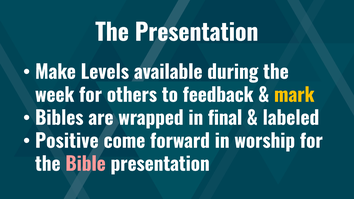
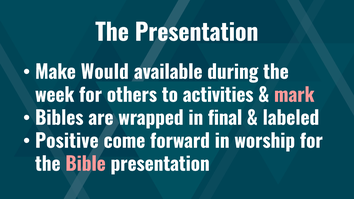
Levels: Levels -> Would
feedback: feedback -> activities
mark colour: yellow -> pink
